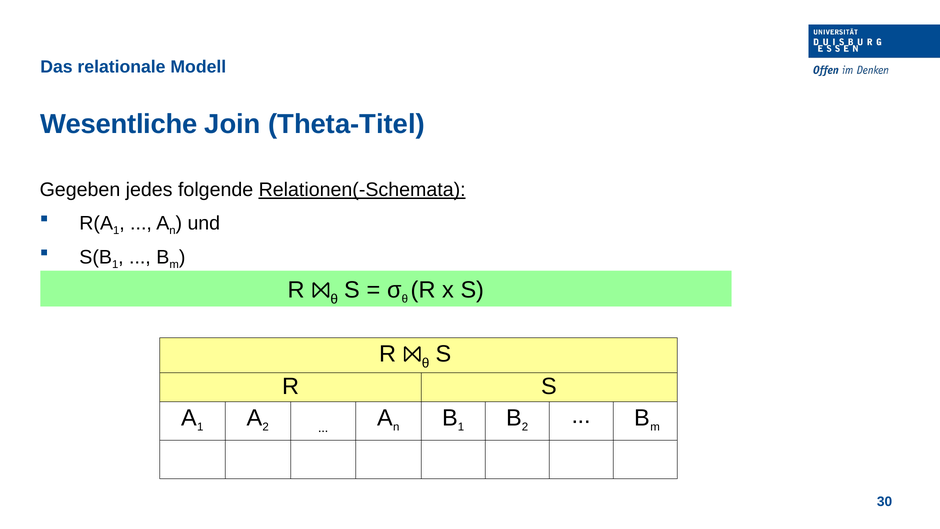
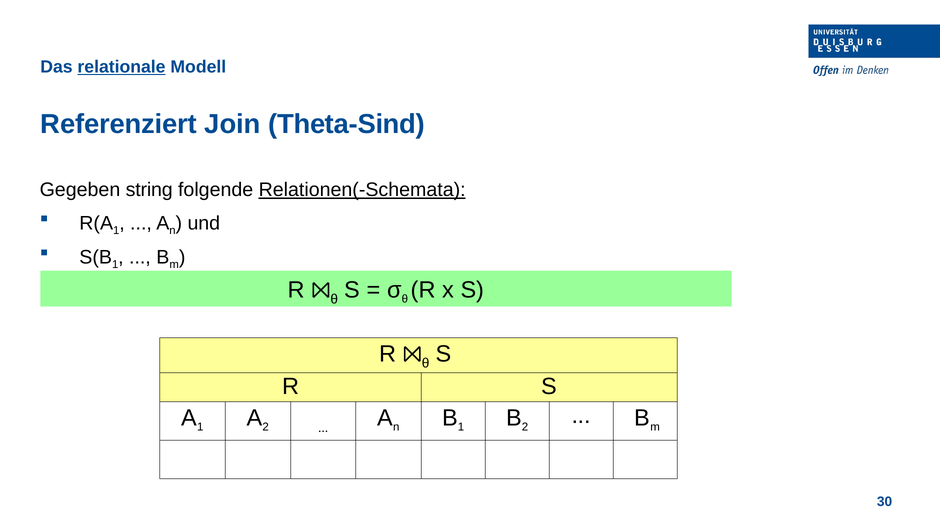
relationale underline: none -> present
Wesentliche: Wesentliche -> Referenziert
Theta-Titel: Theta-Titel -> Theta-Sind
jedes: jedes -> string
